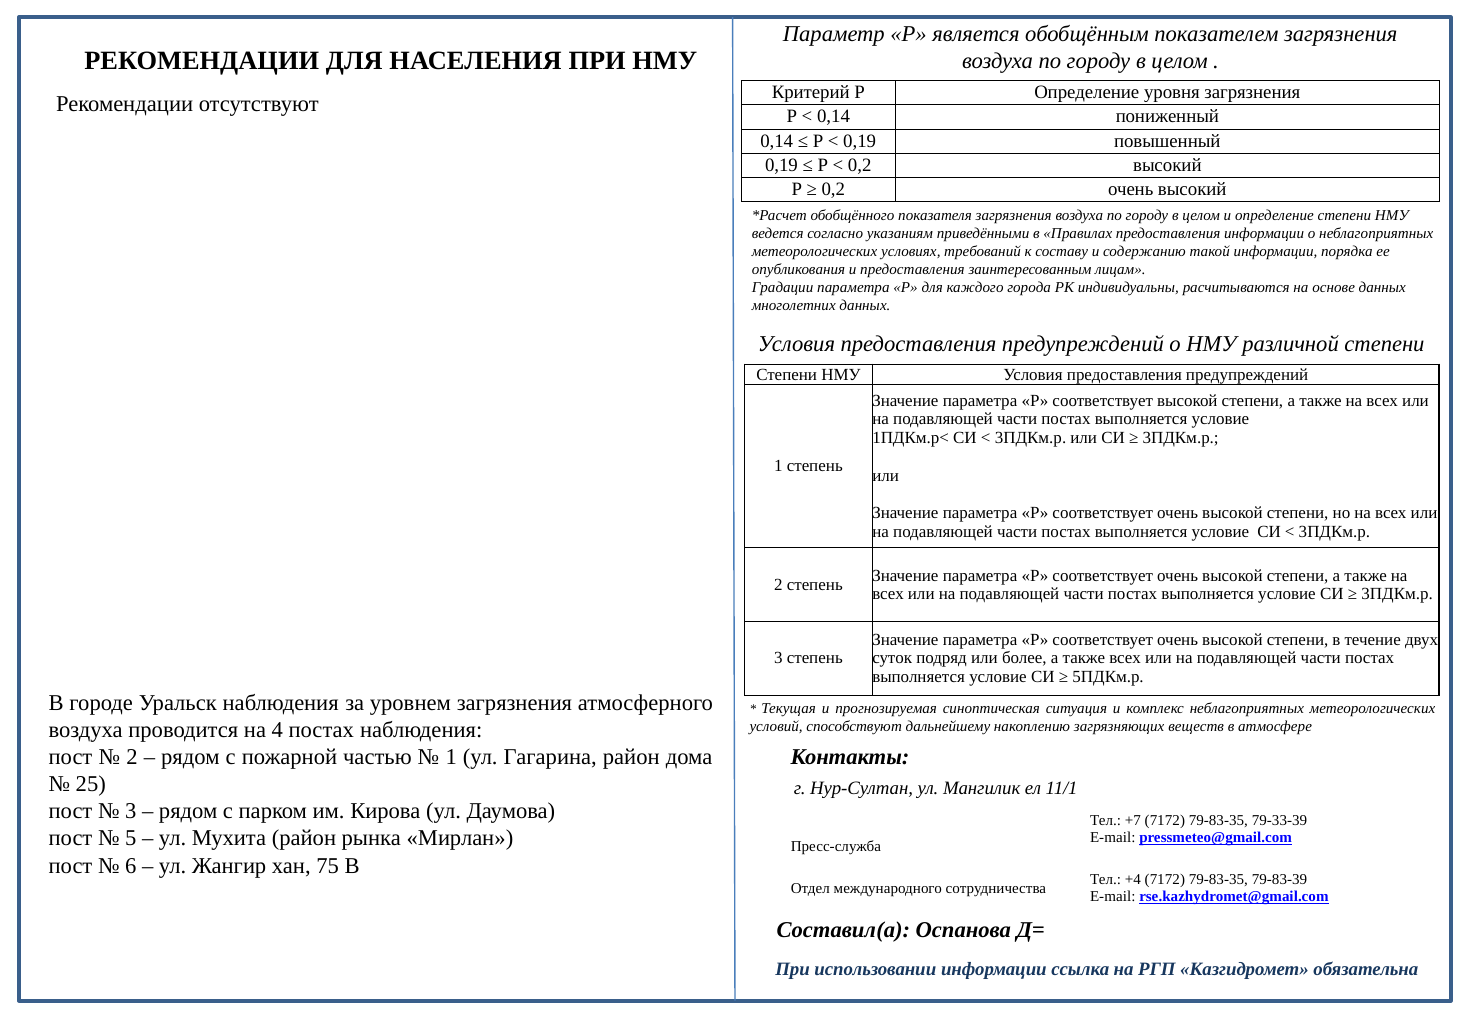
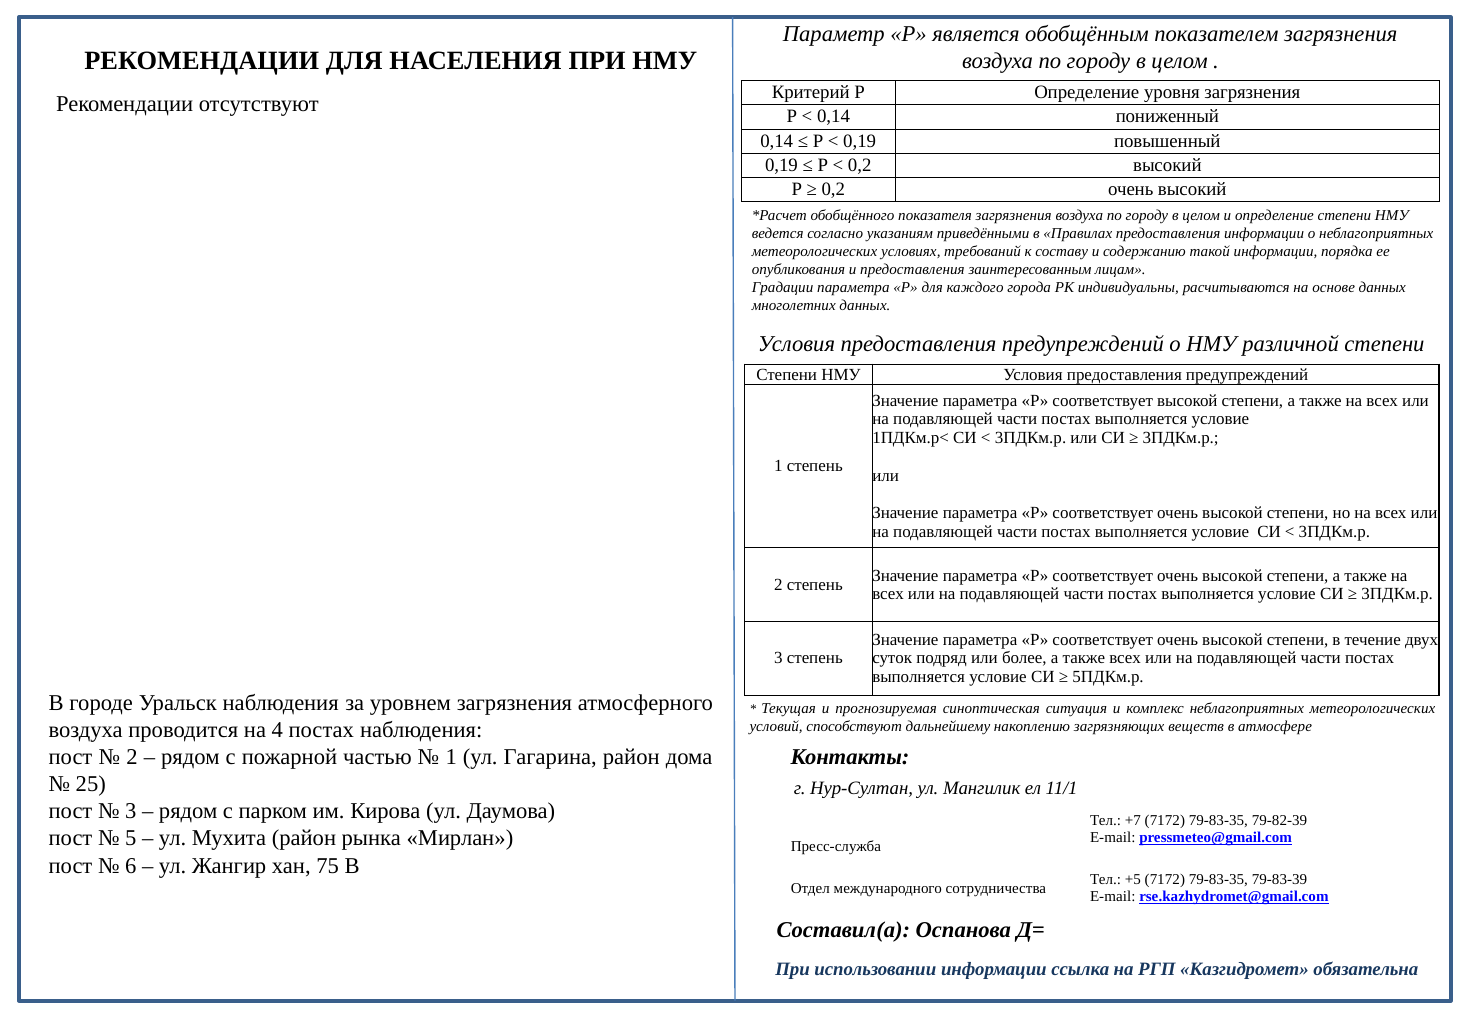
79-33-39: 79-33-39 -> 79-82-39
+4: +4 -> +5
